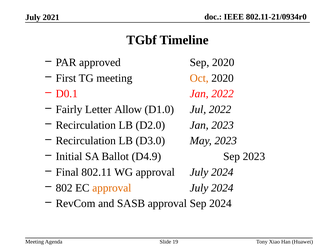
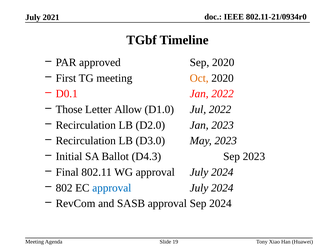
Fairly: Fairly -> Those
D4.9: D4.9 -> D4.3
approval at (112, 187) colour: orange -> blue
